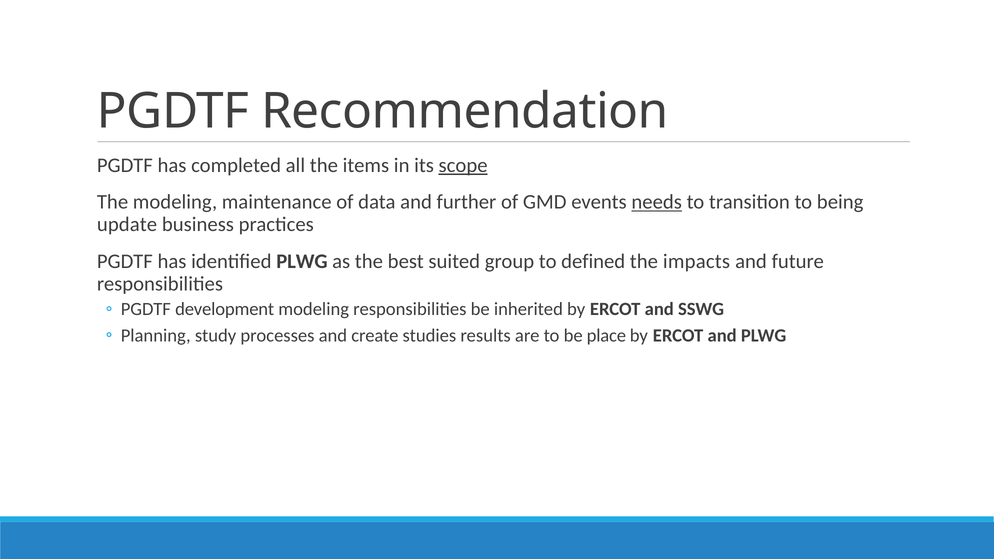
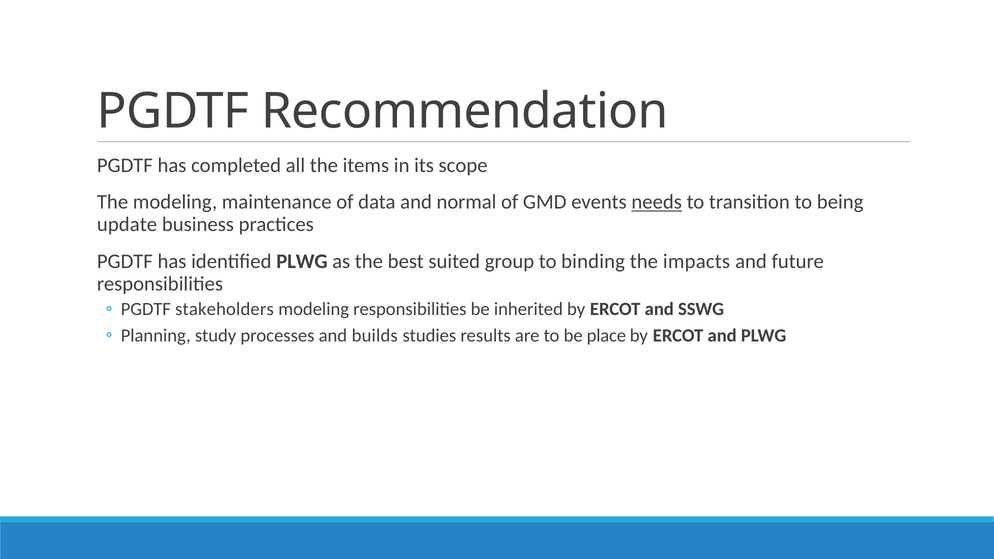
scope underline: present -> none
further: further -> normal
defined: defined -> binding
development: development -> stakeholders
create: create -> builds
